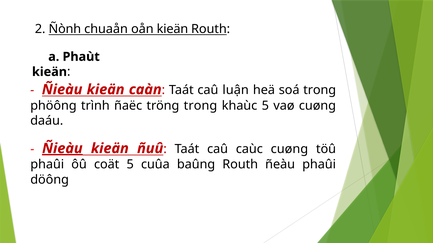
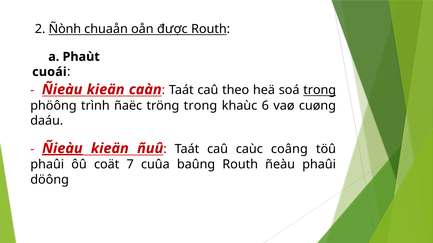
oån kieän: kieän -> được
kieän at (49, 72): kieän -> cuoái
luận: luận -> theo
trong at (320, 90) underline: none -> present
khaùc 5: 5 -> 6
caùc cuøng: cuøng -> coâng
coät 5: 5 -> 7
